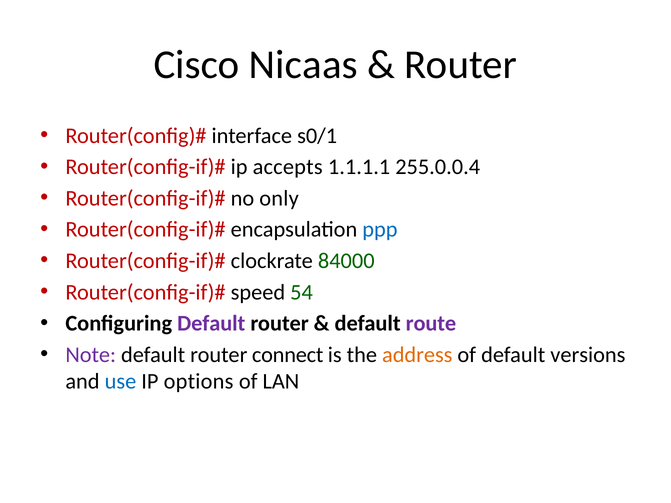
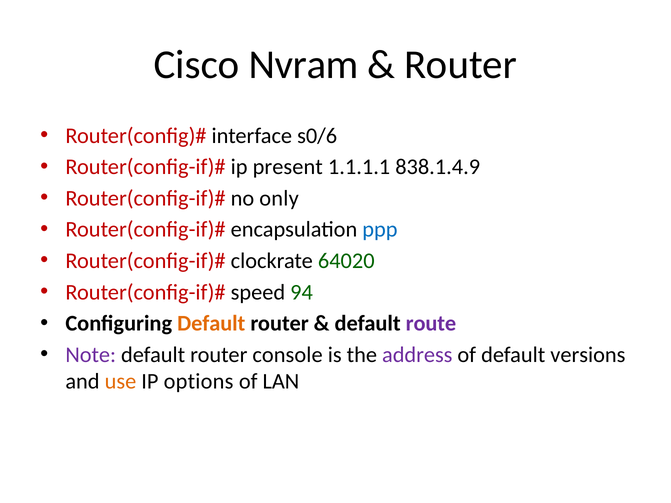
Nicaas: Nicaas -> Nvram
s0/1: s0/1 -> s0/6
accepts: accepts -> present
255.0.0.4: 255.0.0.4 -> 838.1.4.9
84000: 84000 -> 64020
54: 54 -> 94
Default at (211, 324) colour: purple -> orange
connect: connect -> console
address colour: orange -> purple
use colour: blue -> orange
